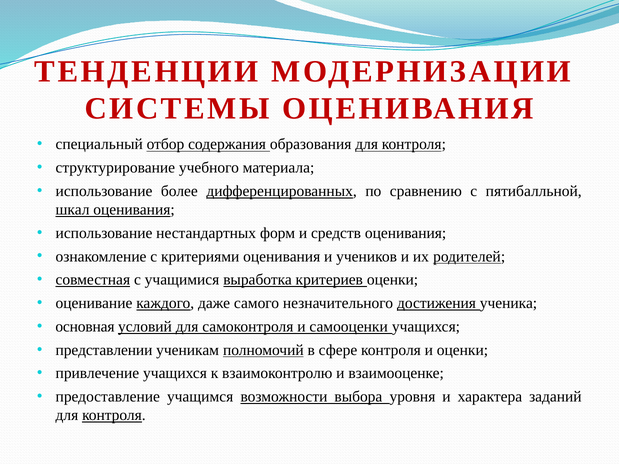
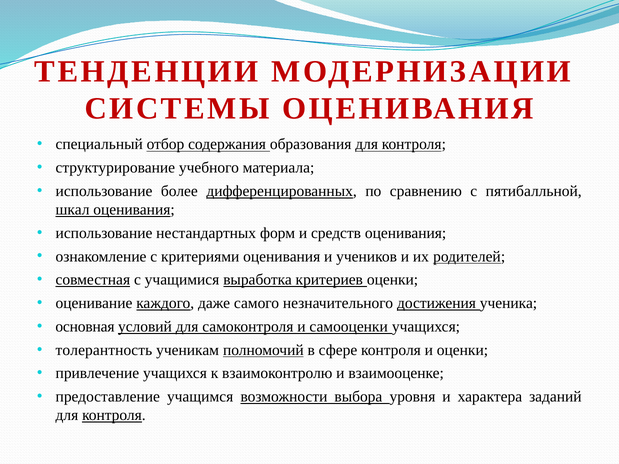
представлении: представлении -> толерантность
